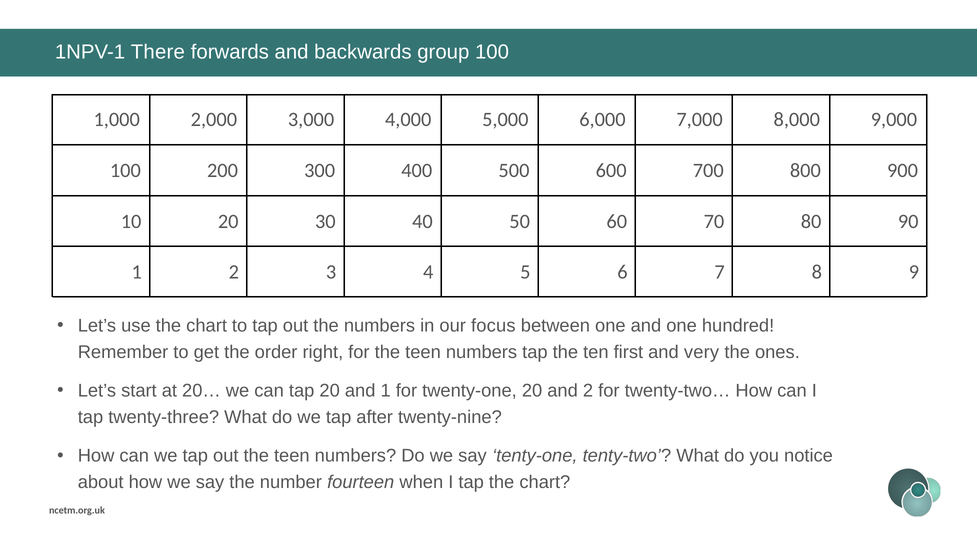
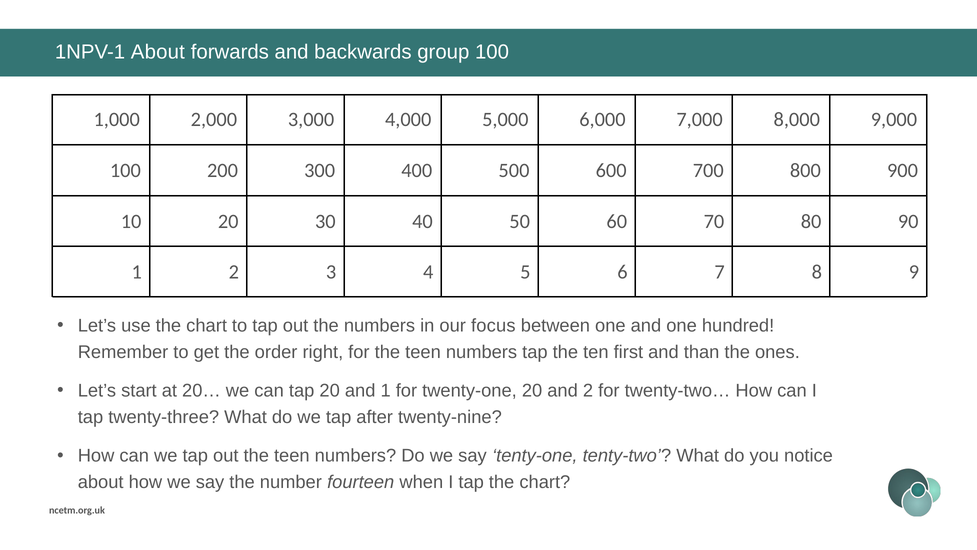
1NPV-1 There: There -> About
very: very -> than
